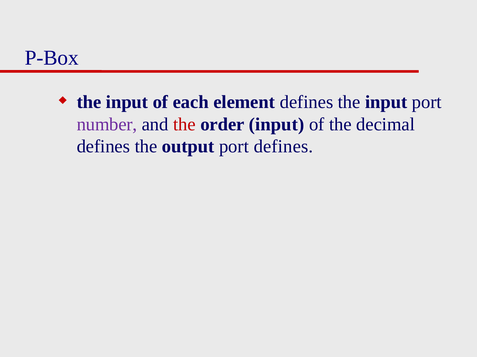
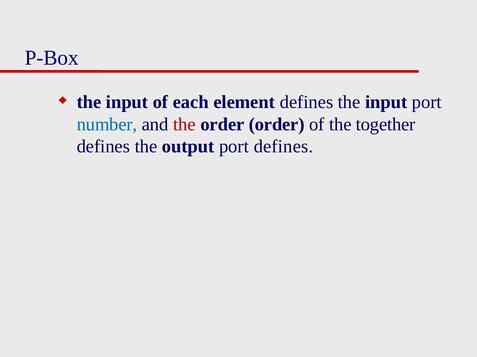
number colour: purple -> blue
order input: input -> order
decimal: decimal -> together
